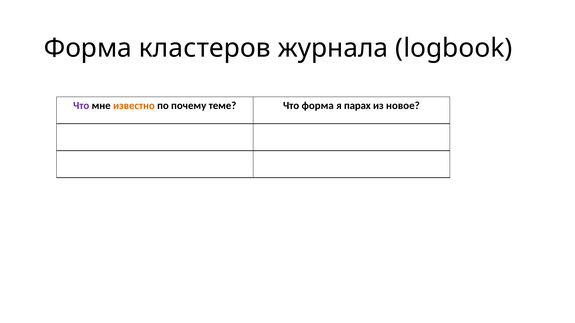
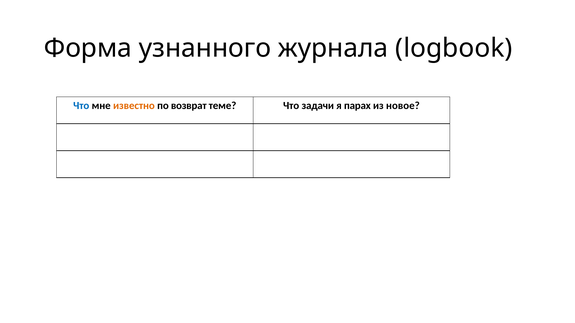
кластеров: кластеров -> узнанного
Что at (81, 106) colour: purple -> blue
почему: почему -> возврат
Что форма: форма -> задачи
